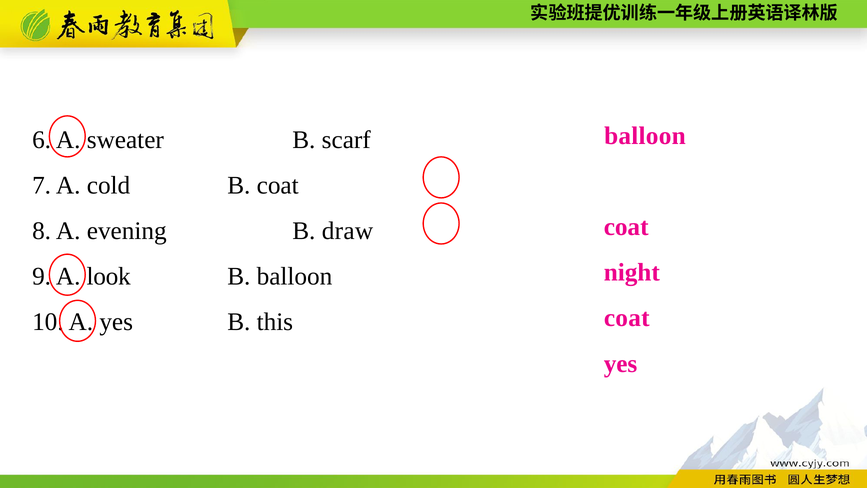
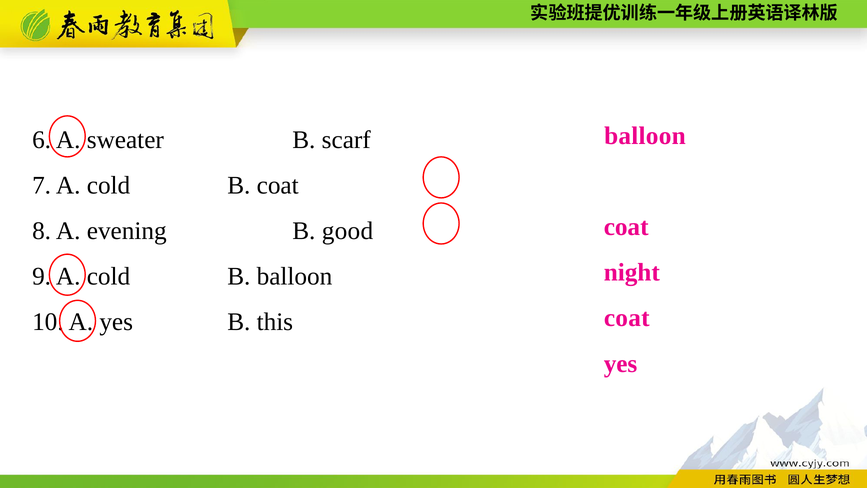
draw: draw -> good
9 A look: look -> cold
